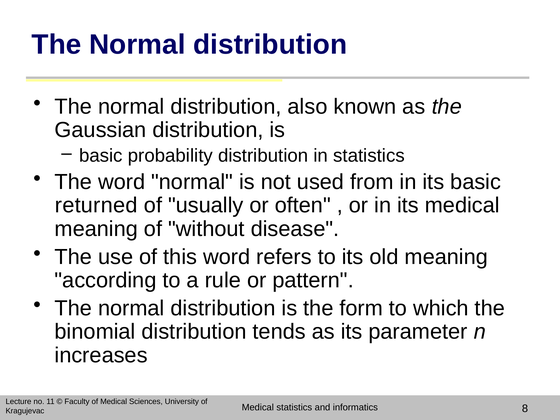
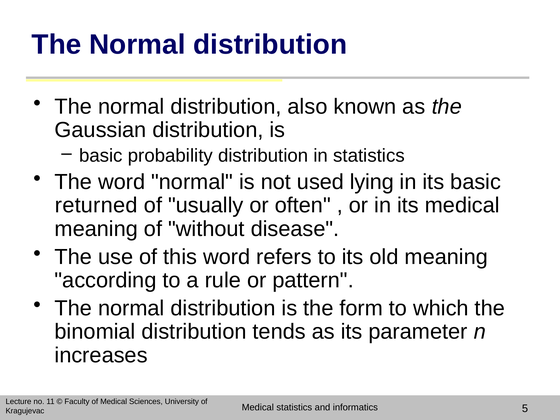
from: from -> lying
8: 8 -> 5
